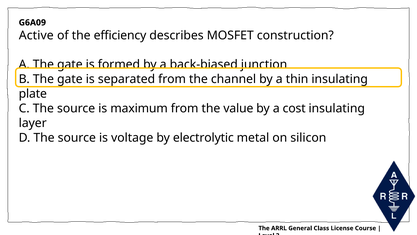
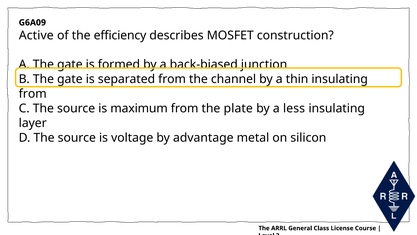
plate at (33, 94): plate -> from
value: value -> plate
cost: cost -> less
electrolytic: electrolytic -> advantage
